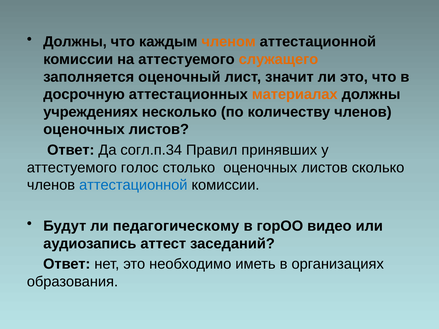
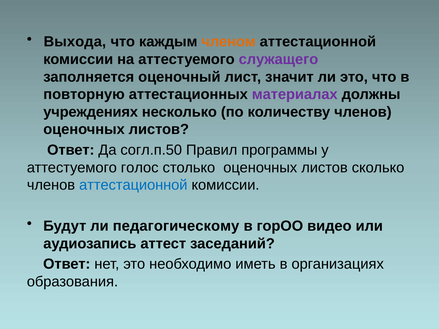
Должны at (75, 42): Должны -> Выхода
служащего colour: orange -> purple
досрочную: досрочную -> повторную
материалах colour: orange -> purple
согл.п.34: согл.п.34 -> согл.п.50
принявших: принявших -> программы
